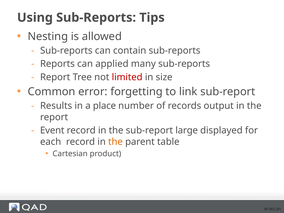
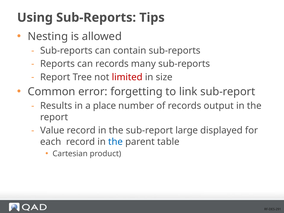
can applied: applied -> records
Event: Event -> Value
the at (115, 142) colour: orange -> blue
